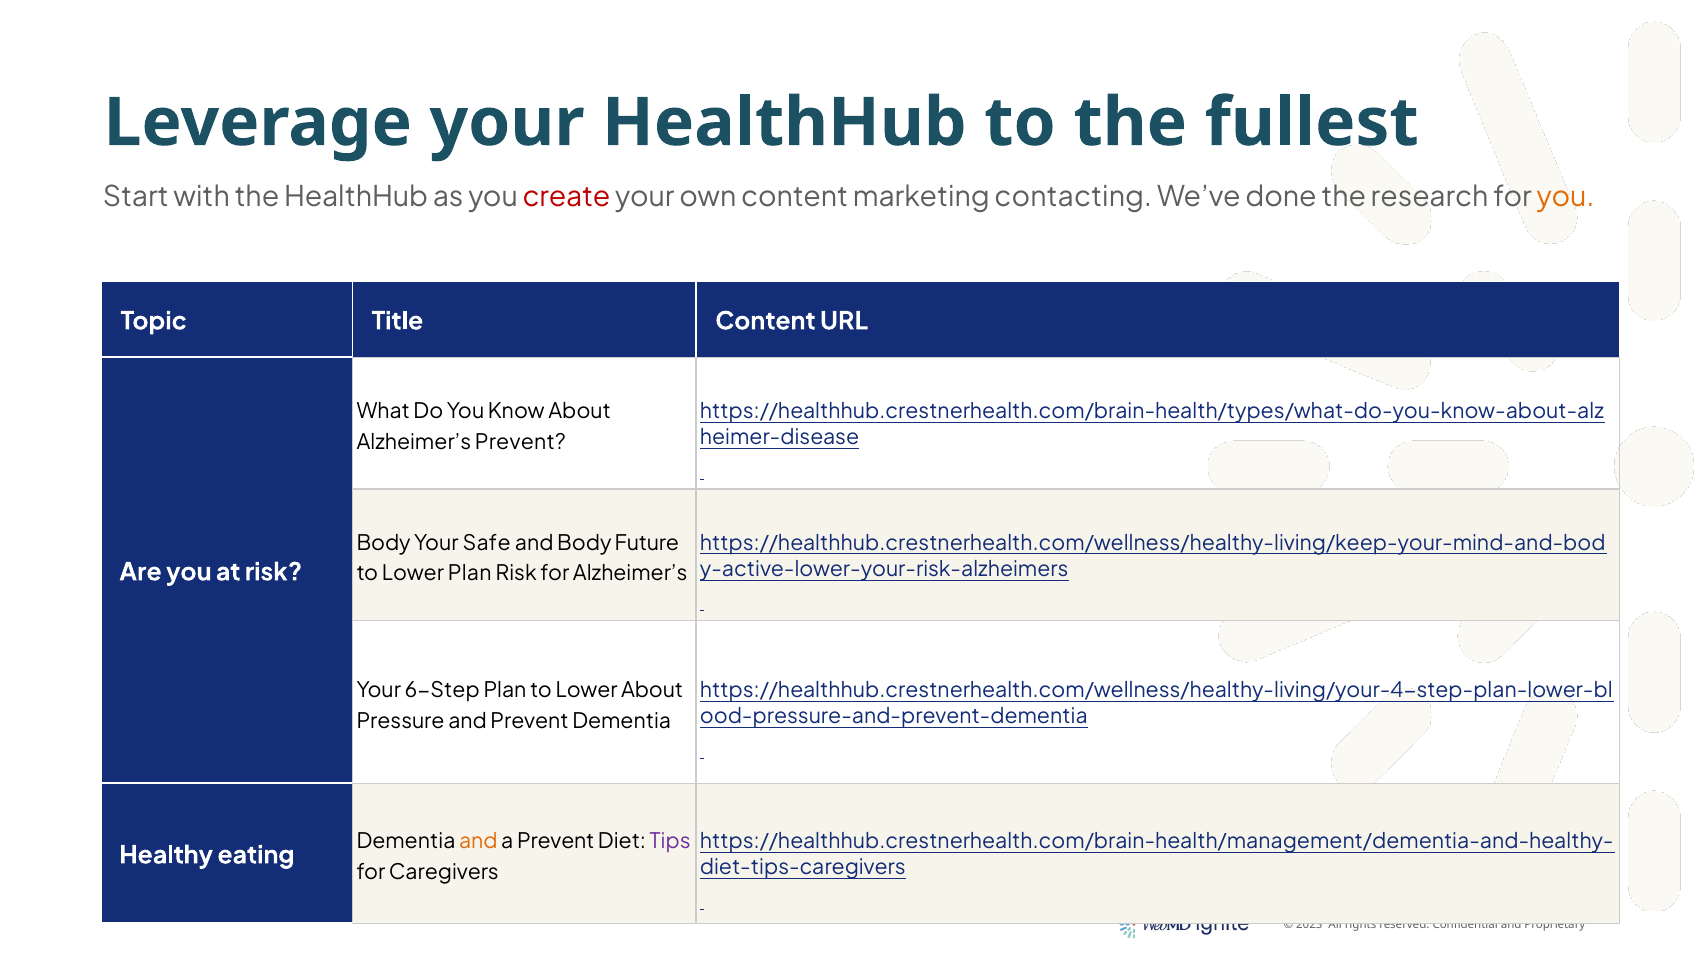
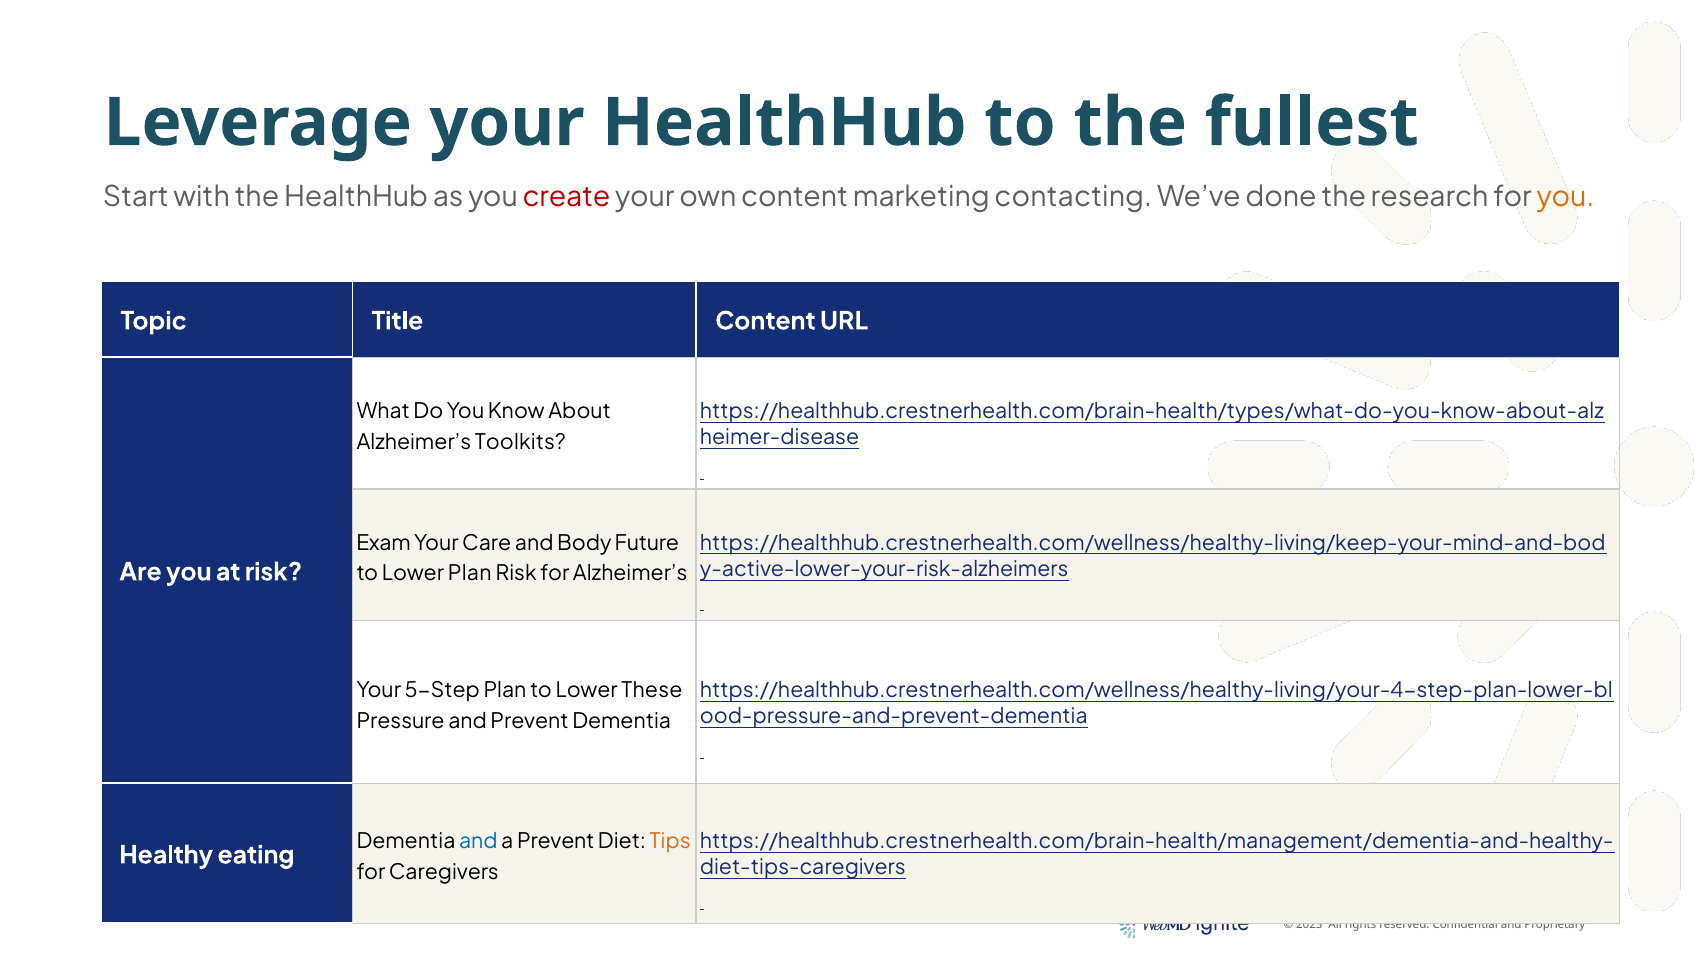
Alzheimer’s Prevent: Prevent -> Toolkits
Body at (384, 543): Body -> Exam
Safe: Safe -> Care
6-Step: 6-Step -> 5-Step
Lower About: About -> These
and at (478, 842) colour: orange -> blue
Tips colour: purple -> orange
